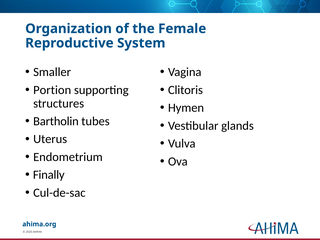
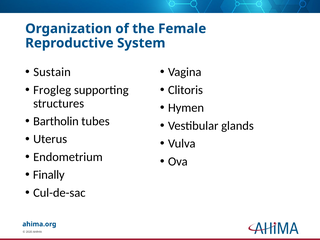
Smaller: Smaller -> Sustain
Portion: Portion -> Frogleg
